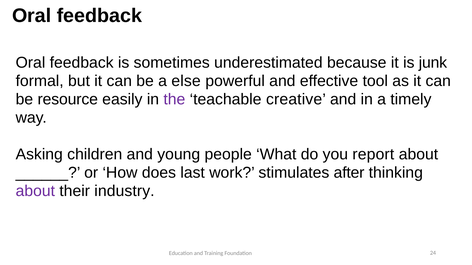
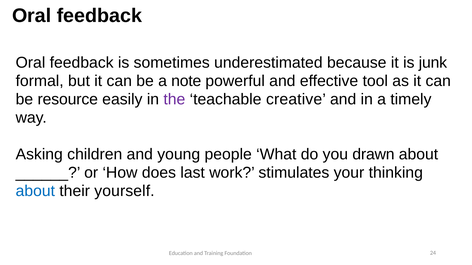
else: else -> note
report: report -> drawn
after: after -> your
about at (35, 191) colour: purple -> blue
industry: industry -> yourself
